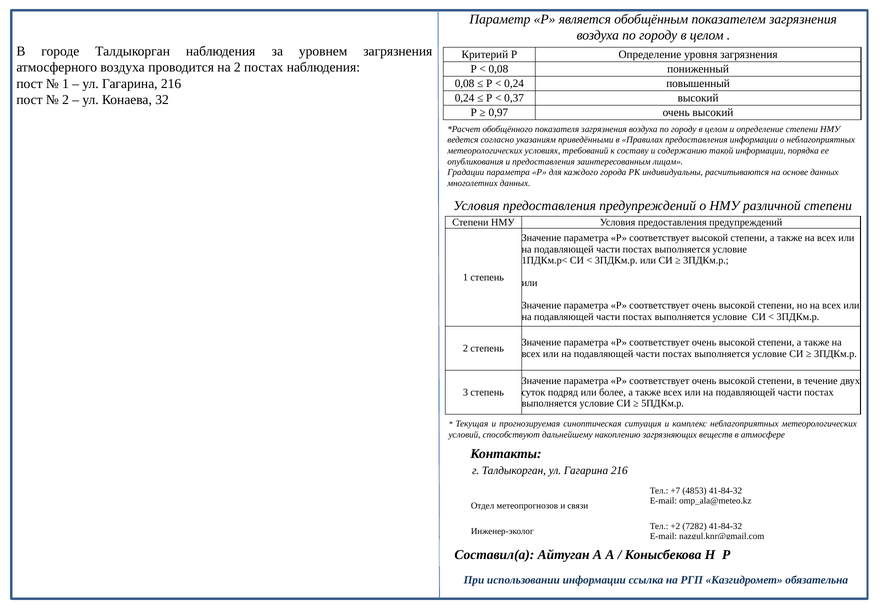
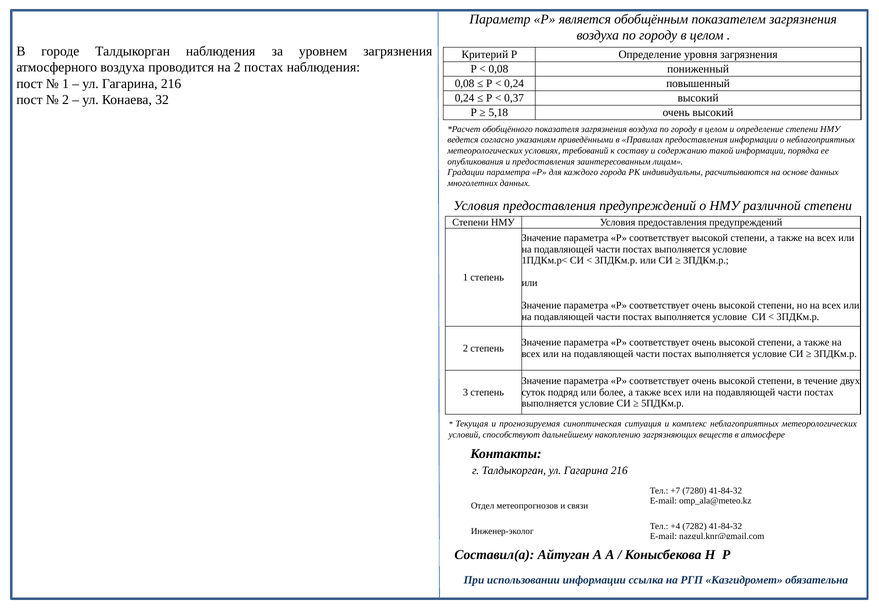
0,97: 0,97 -> 5,18
4853: 4853 -> 7280
+2: +2 -> +4
